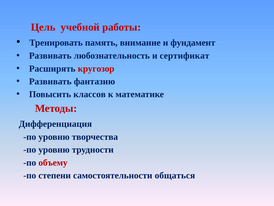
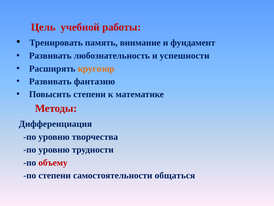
сертификат: сертификат -> успешности
кругозор colour: red -> orange
Повысить классов: классов -> степени
